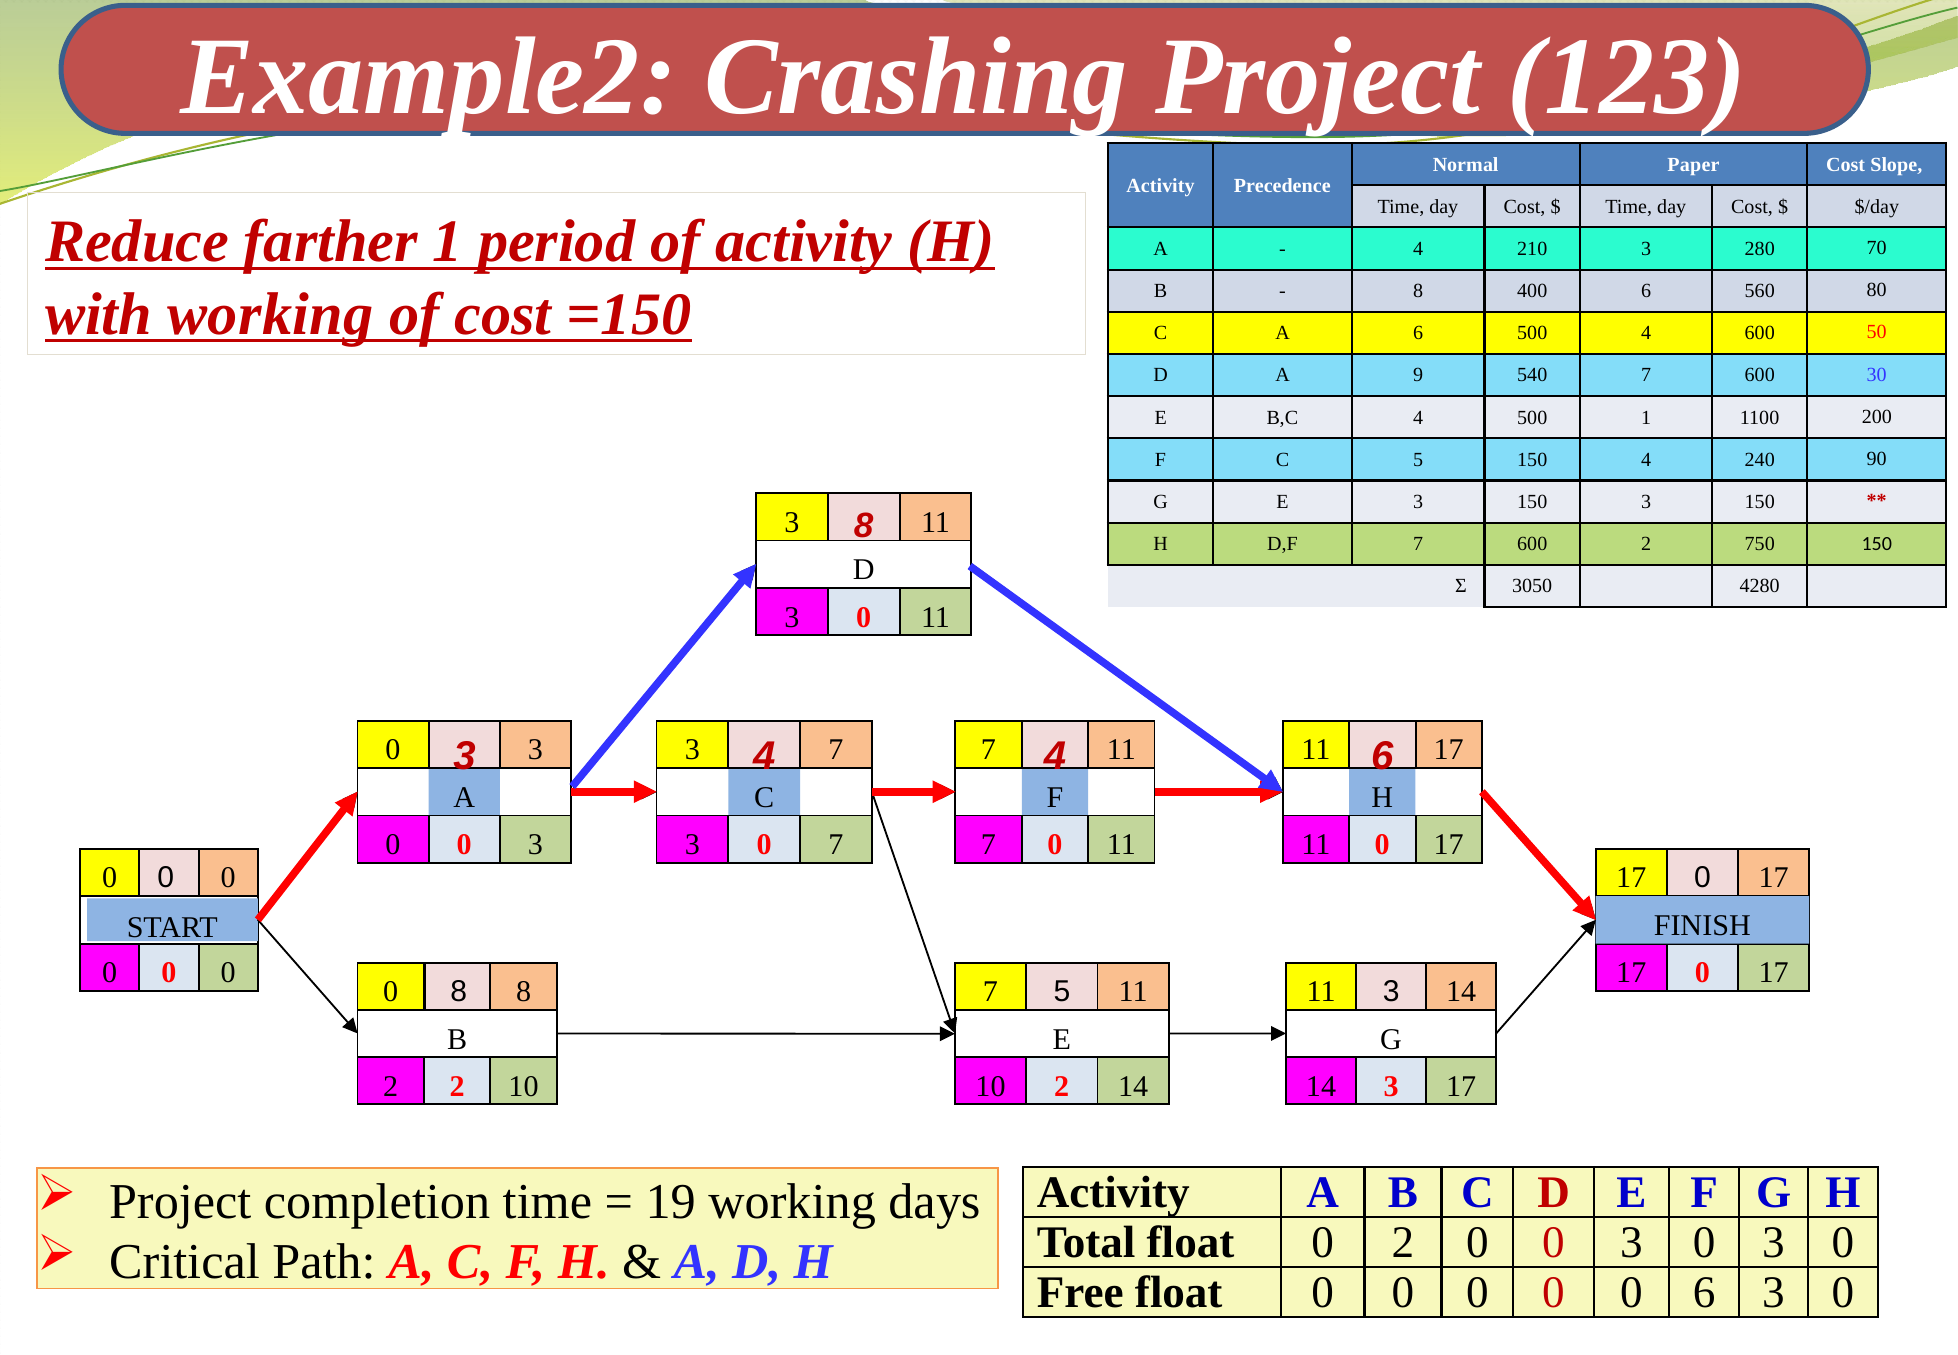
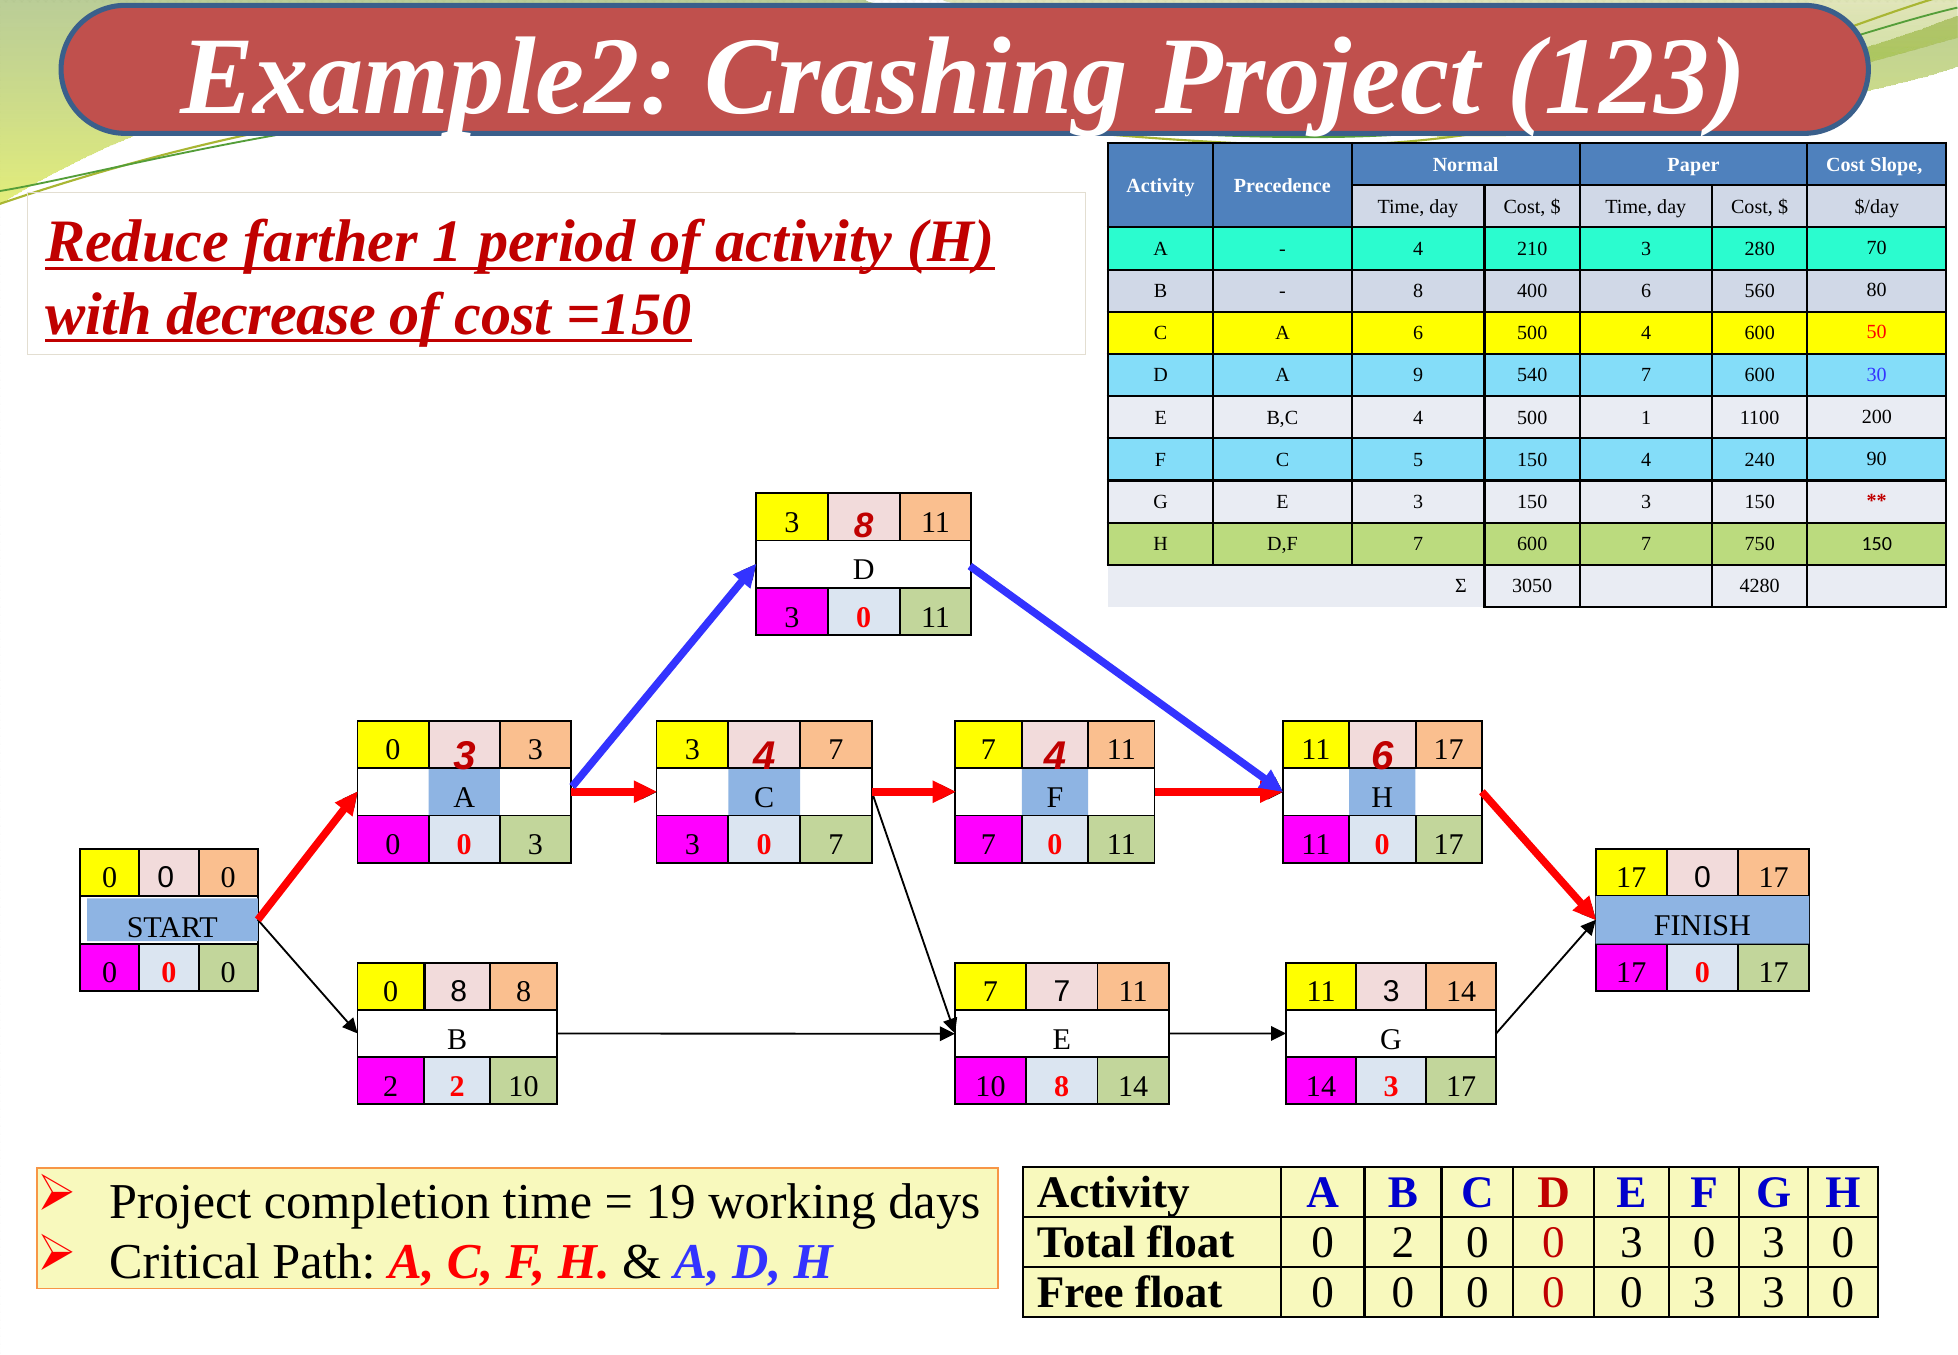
with working: working -> decrease
600 2: 2 -> 7
7 5: 5 -> 7
10 2: 2 -> 8
0 0 0 6: 6 -> 3
